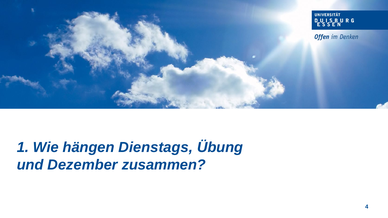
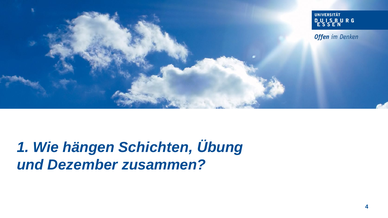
Dienstags: Dienstags -> Schichten
